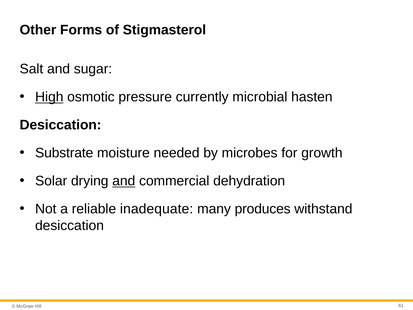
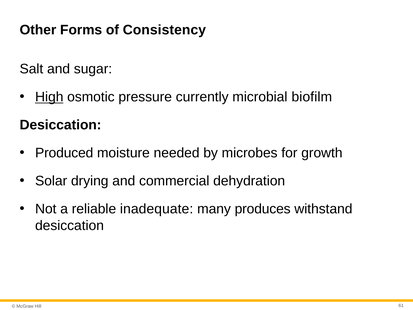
Stigmasterol: Stigmasterol -> Consistency
hasten: hasten -> biofilm
Substrate: Substrate -> Produced
and at (124, 181) underline: present -> none
